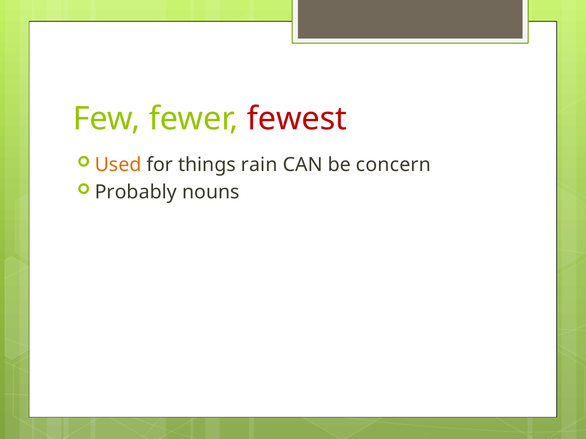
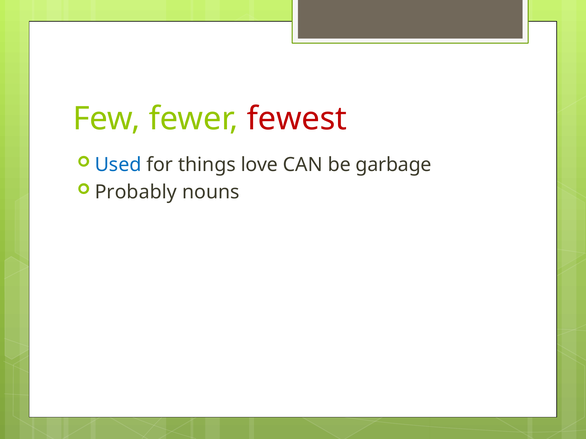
Used colour: orange -> blue
rain: rain -> love
concern: concern -> garbage
